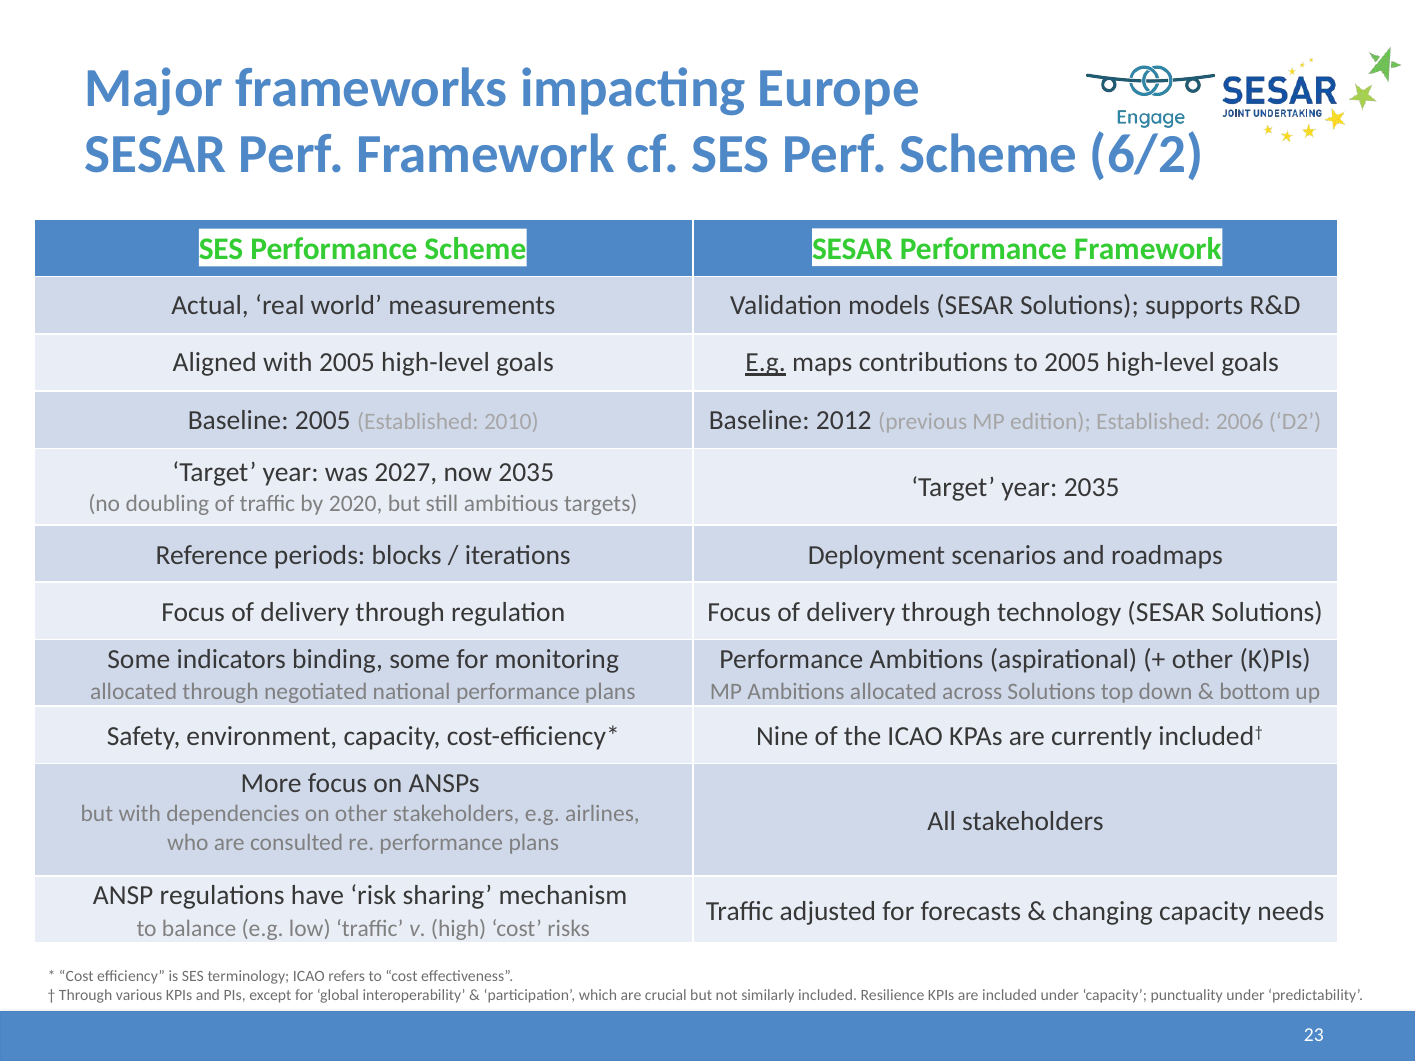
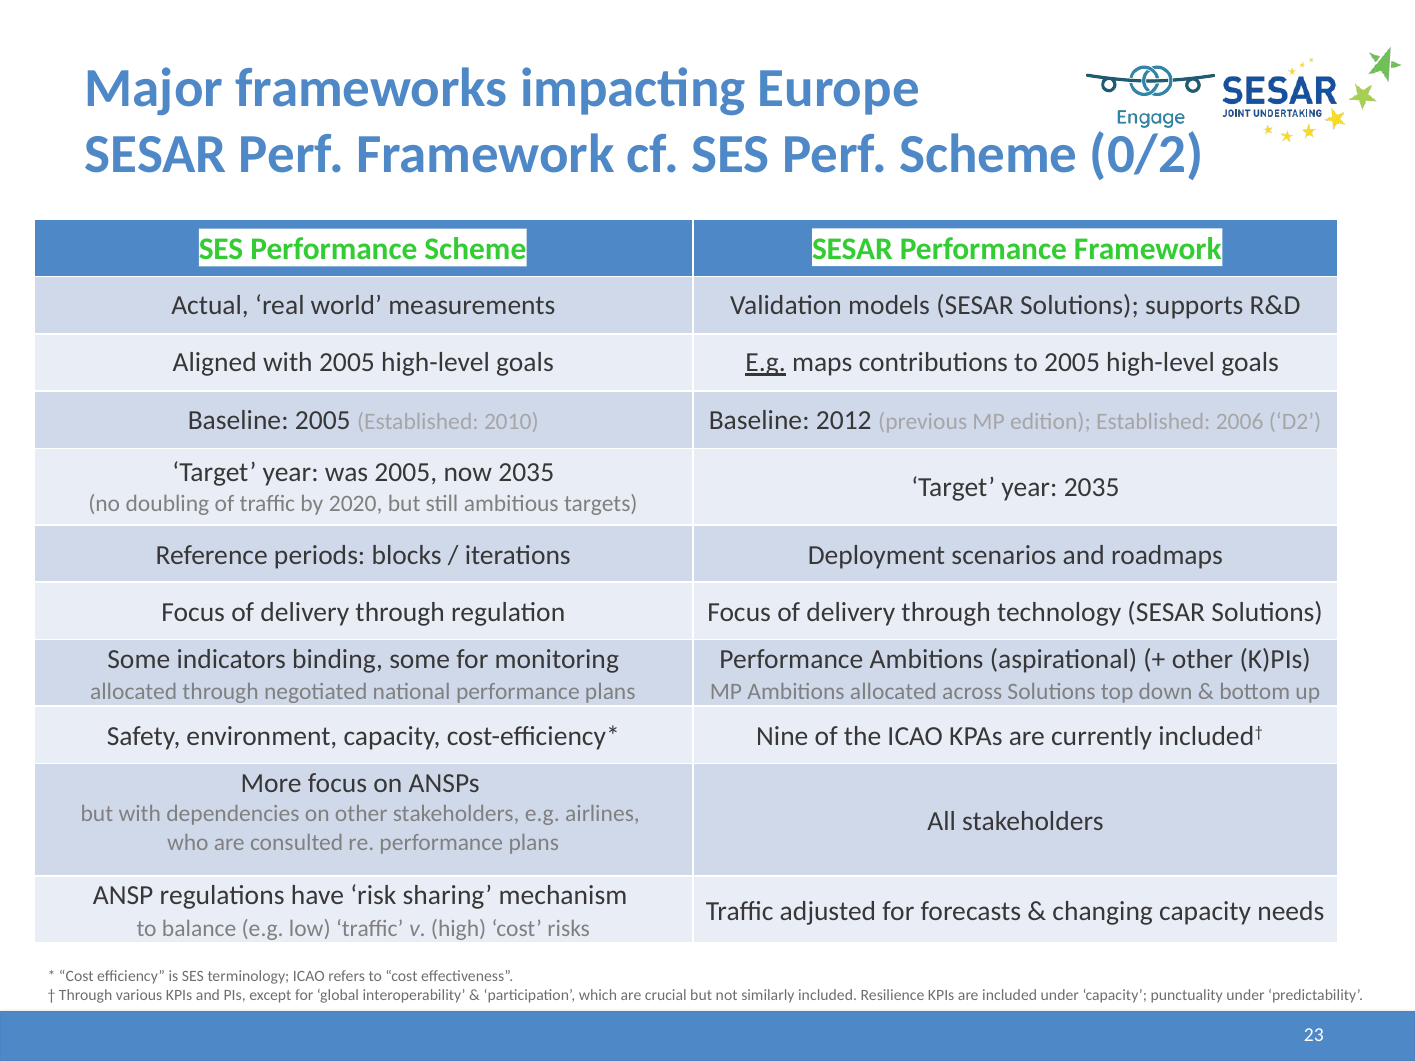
6/2: 6/2 -> 0/2
was 2027: 2027 -> 2005
